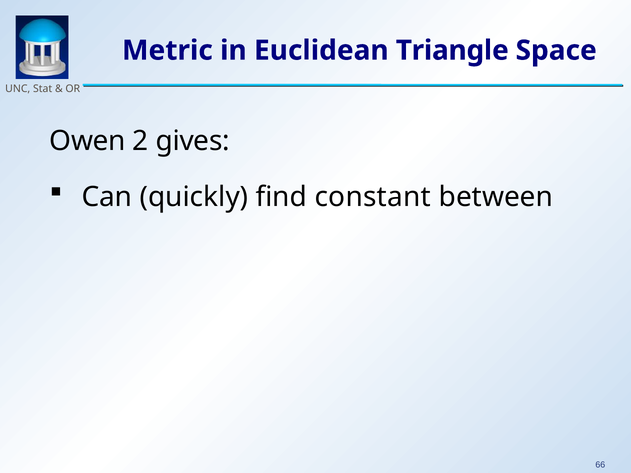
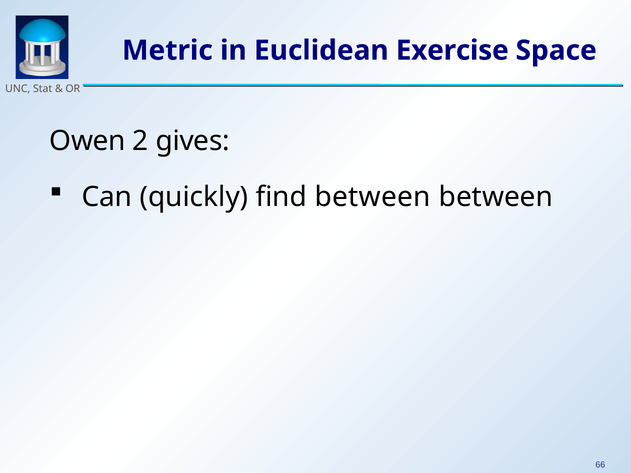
Triangle: Triangle -> Exercise
find constant: constant -> between
